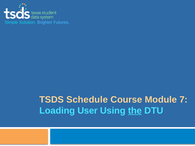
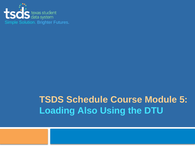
7: 7 -> 5
User: User -> Also
the underline: present -> none
